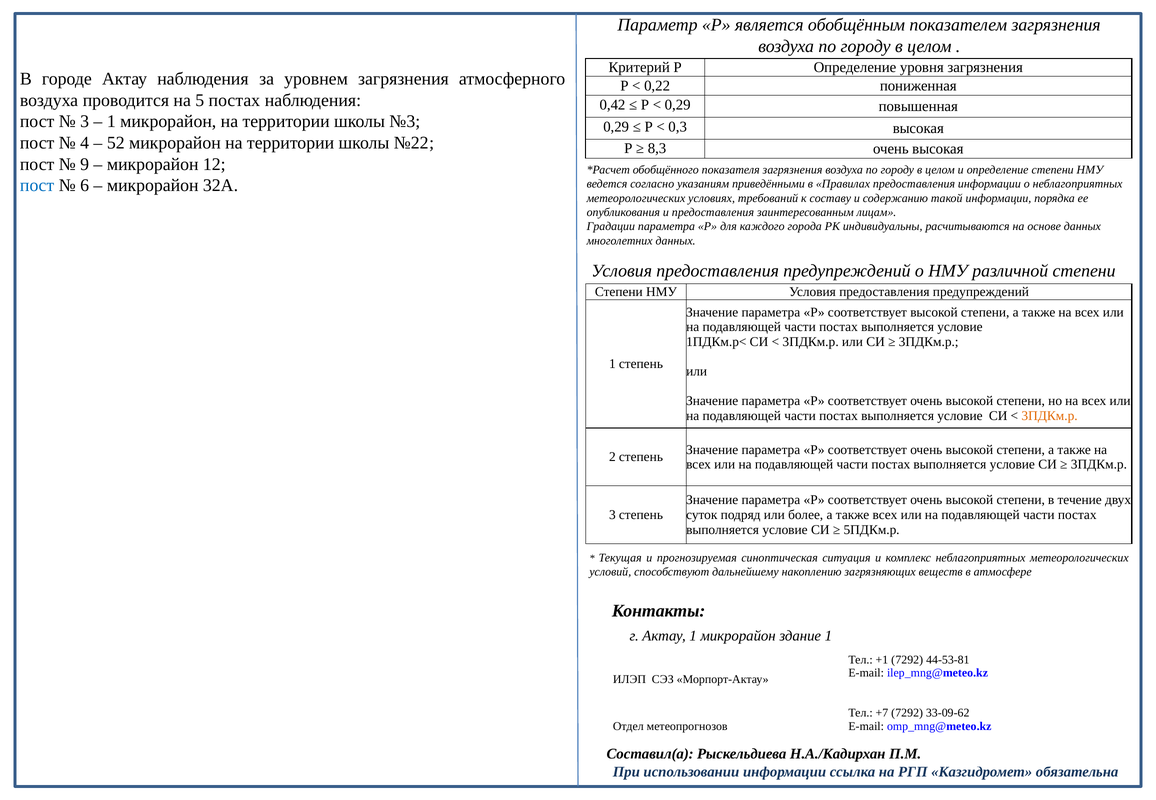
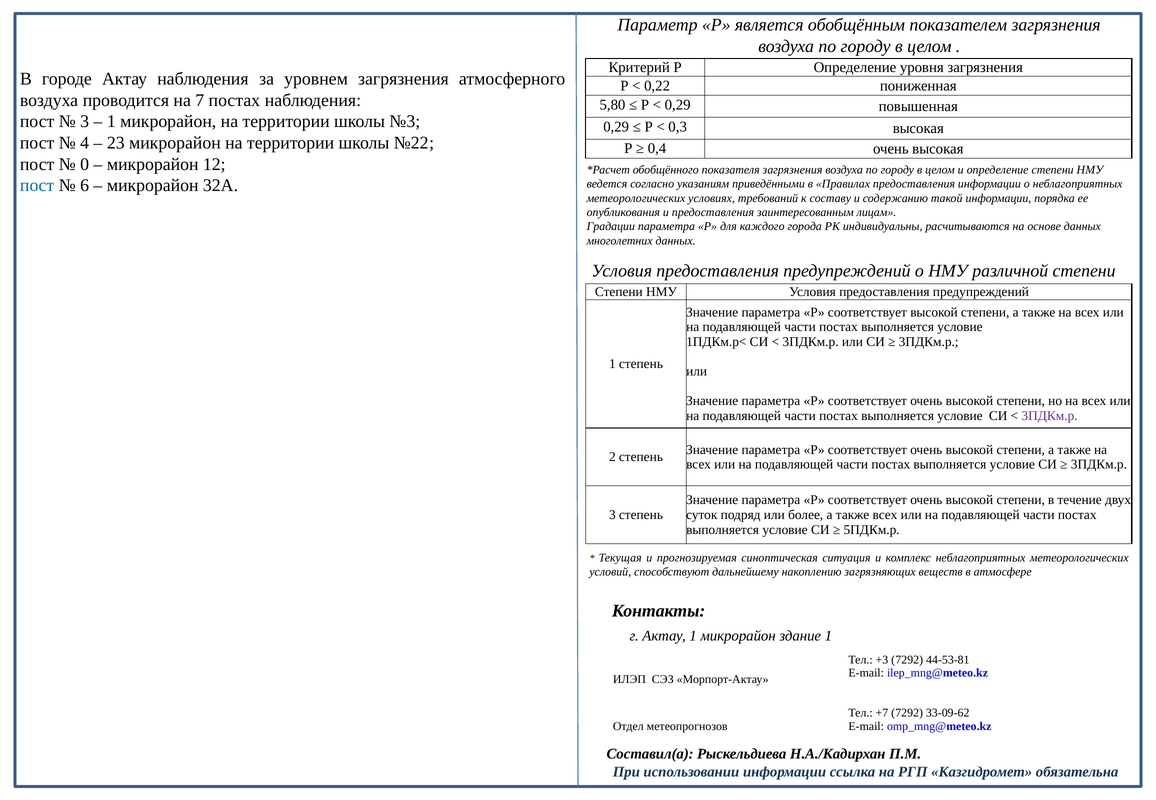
5: 5 -> 7
0,42: 0,42 -> 5,80
52: 52 -> 23
8,3: 8,3 -> 0,4
9: 9 -> 0
3ПДКм.р at (1050, 416) colour: orange -> purple
+1: +1 -> +3
